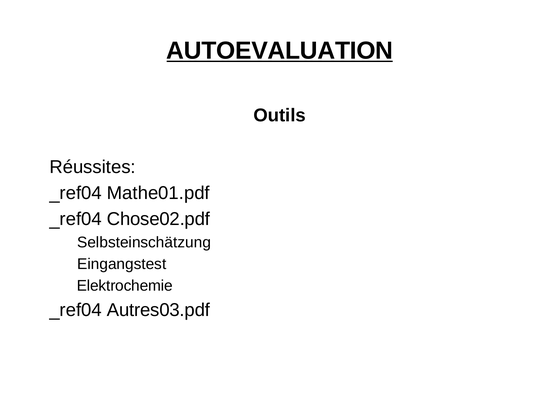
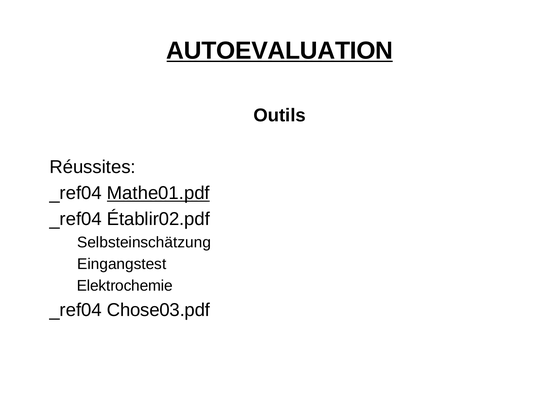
Mathe01.pdf underline: none -> present
Chose02.pdf: Chose02.pdf -> Établir02.pdf
Autres03.pdf: Autres03.pdf -> Chose03.pdf
